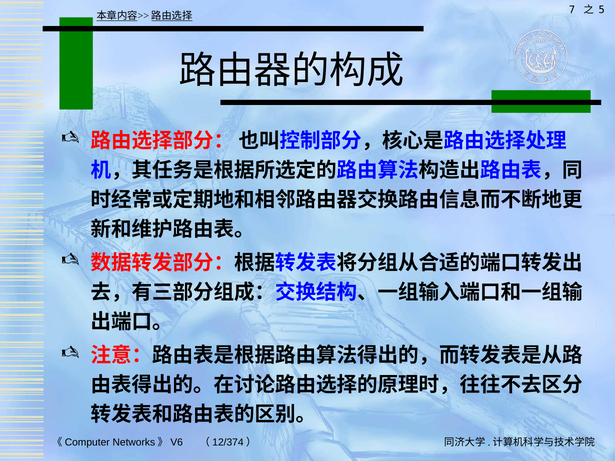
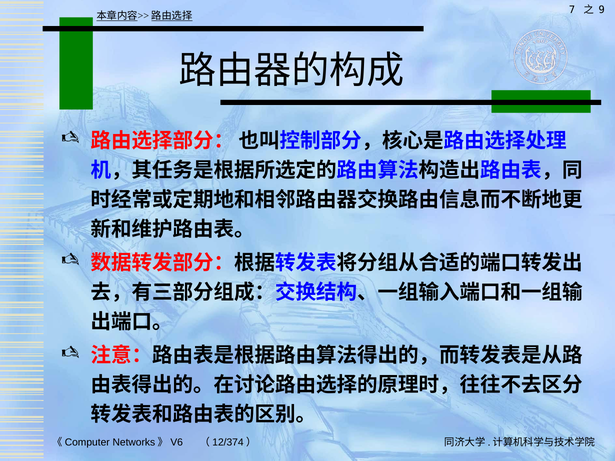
5: 5 -> 9
